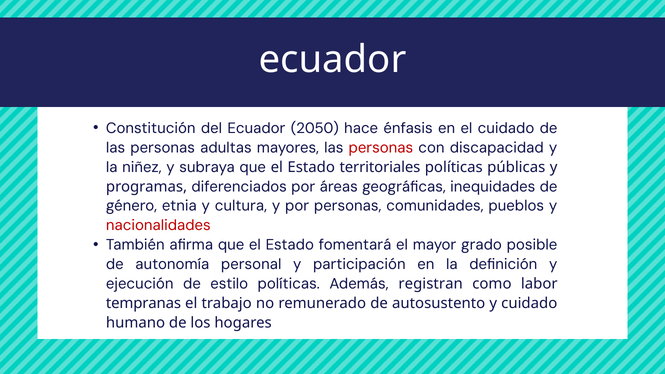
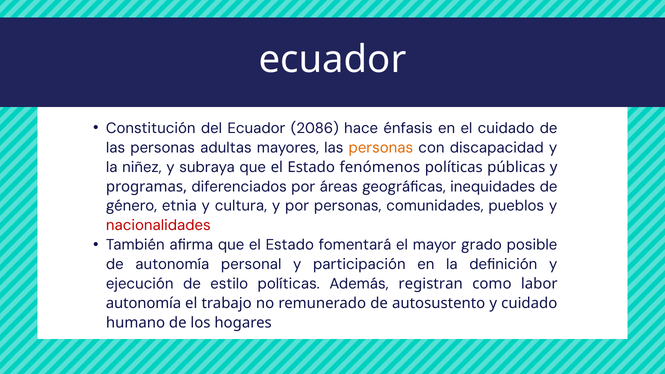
2050: 2050 -> 2086
personas at (381, 148) colour: red -> orange
territoriales: territoriales -> fenómenos
tempranas at (144, 303): tempranas -> autonomía
